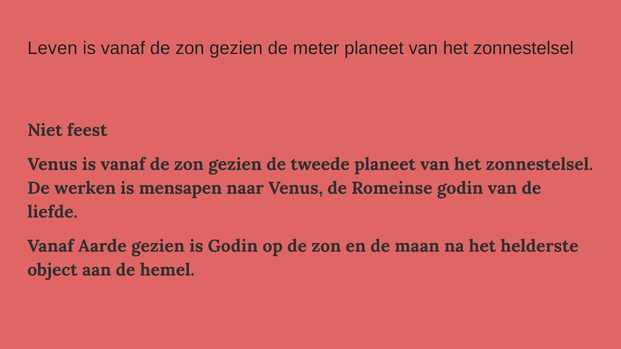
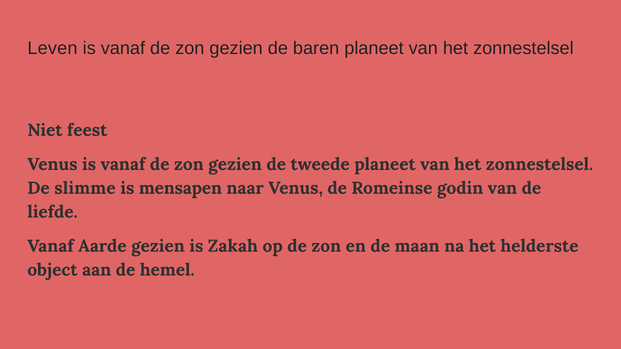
meter: meter -> baren
werken: werken -> slimme
is Godin: Godin -> Zakah
